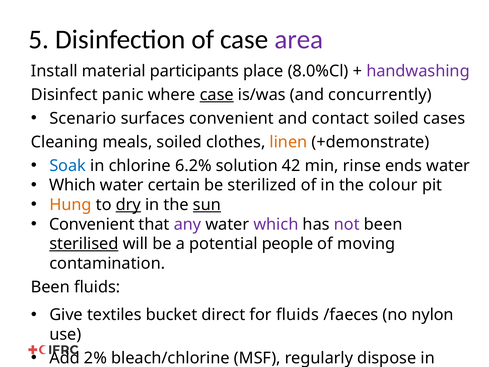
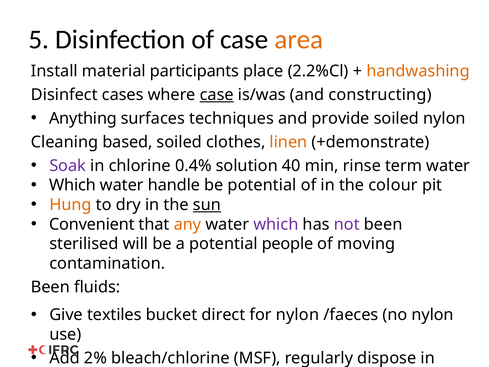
area colour: purple -> orange
8.0%Cl: 8.0%Cl -> 2.2%Cl
handwashing colour: purple -> orange
panic: panic -> cases
concurrently: concurrently -> constructing
Scenario: Scenario -> Anything
surfaces convenient: convenient -> techniques
contact: contact -> provide
soiled cases: cases -> nylon
meals: meals -> based
Soak colour: blue -> purple
6.2%: 6.2% -> 0.4%
42: 42 -> 40
ends: ends -> term
certain: certain -> handle
be sterilized: sterilized -> potential
dry underline: present -> none
any colour: purple -> orange
sterilised underline: present -> none
for fluids: fluids -> nylon
